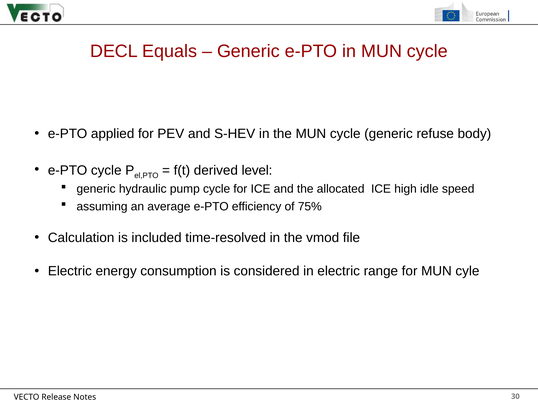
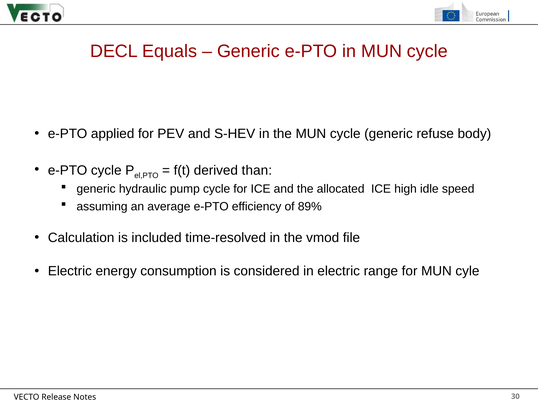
level: level -> than
75%: 75% -> 89%
